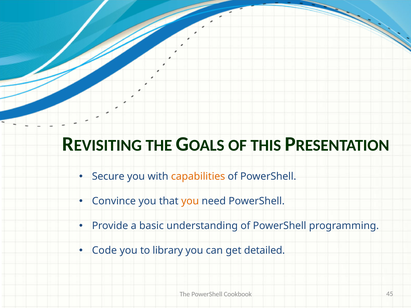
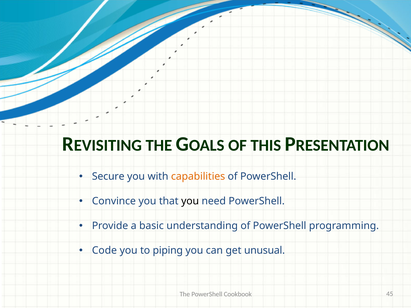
you at (190, 201) colour: orange -> black
library: library -> piping
detailed: detailed -> unusual
